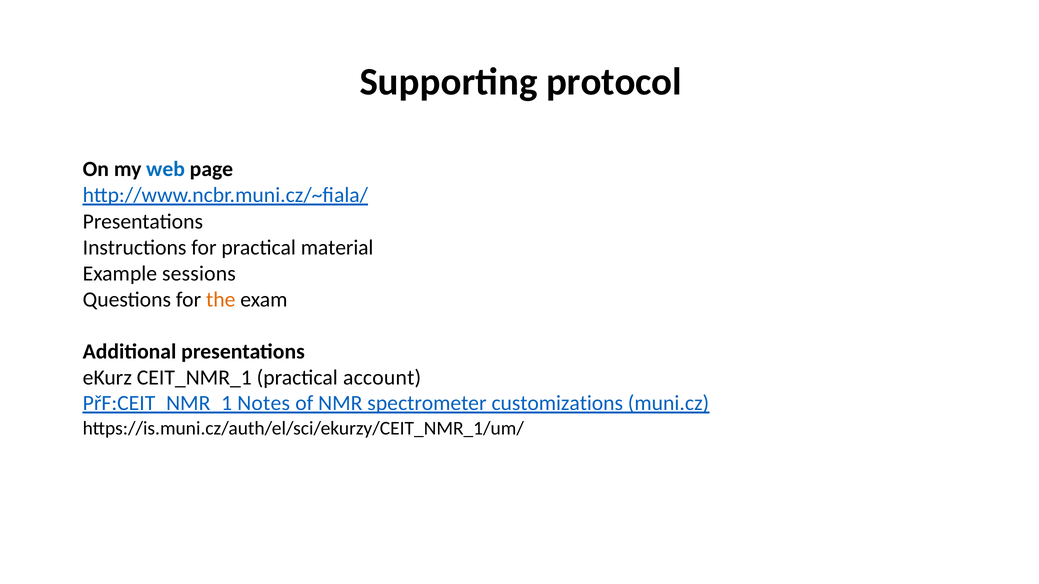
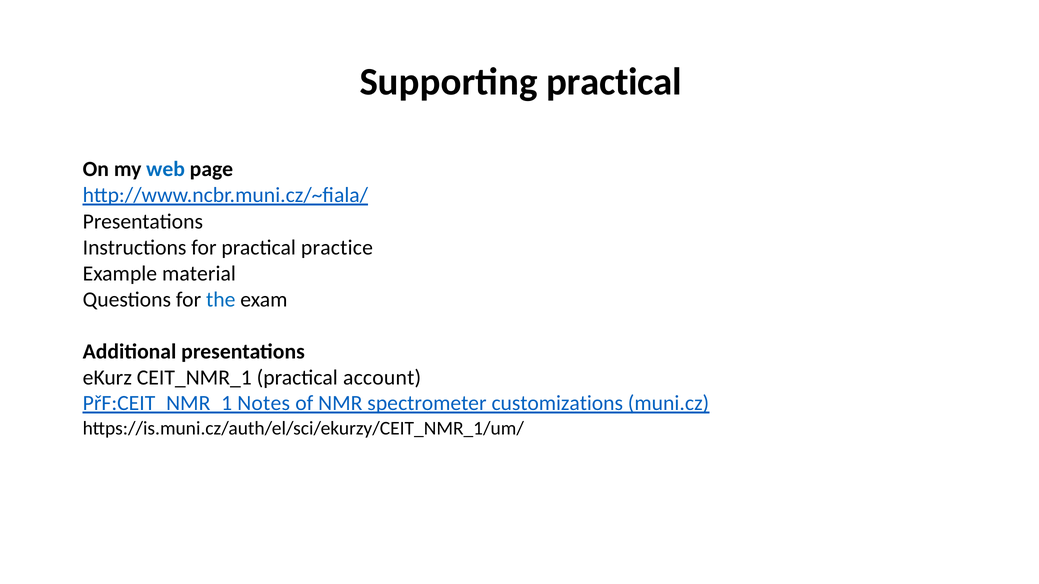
Supporting protocol: protocol -> practical
material: material -> practice
sessions: sessions -> material
the colour: orange -> blue
